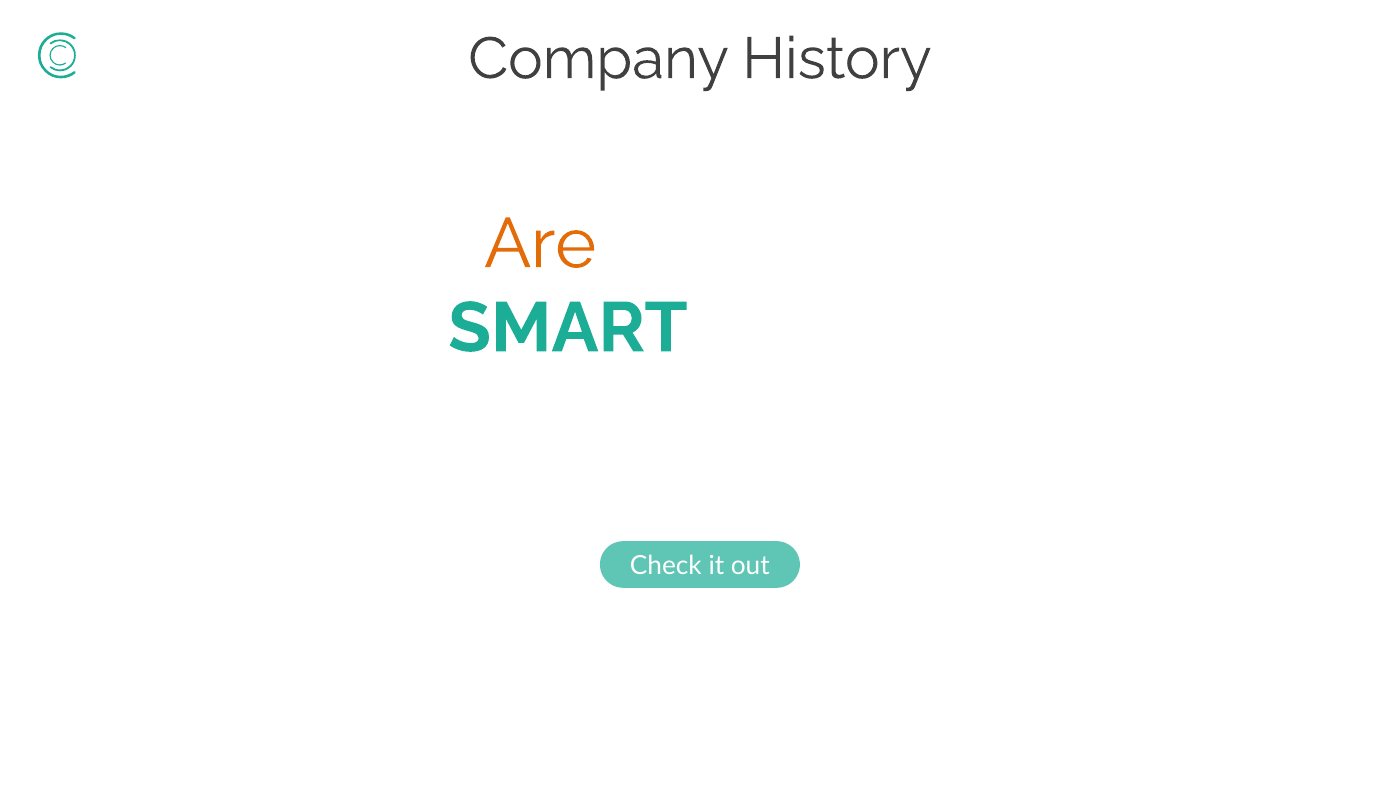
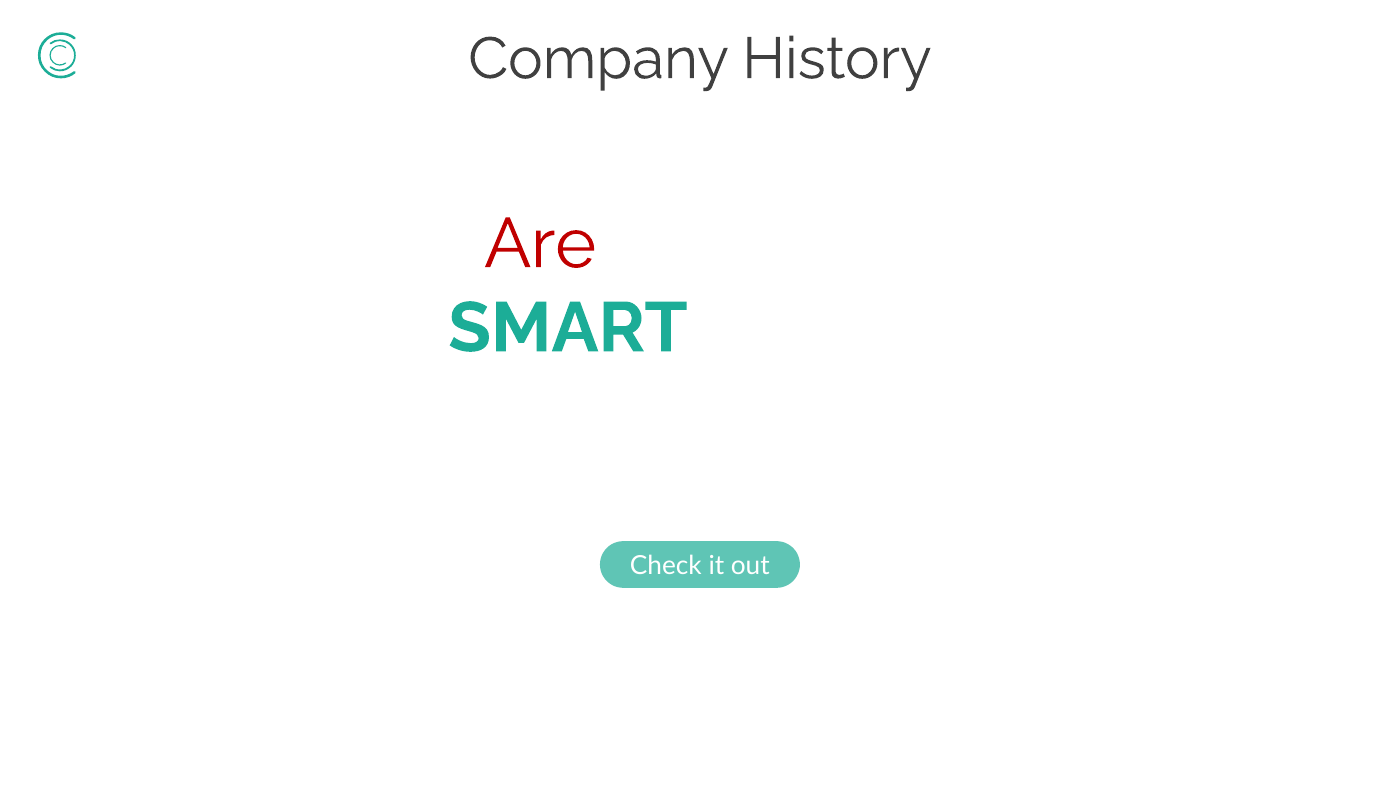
Are colour: orange -> red
